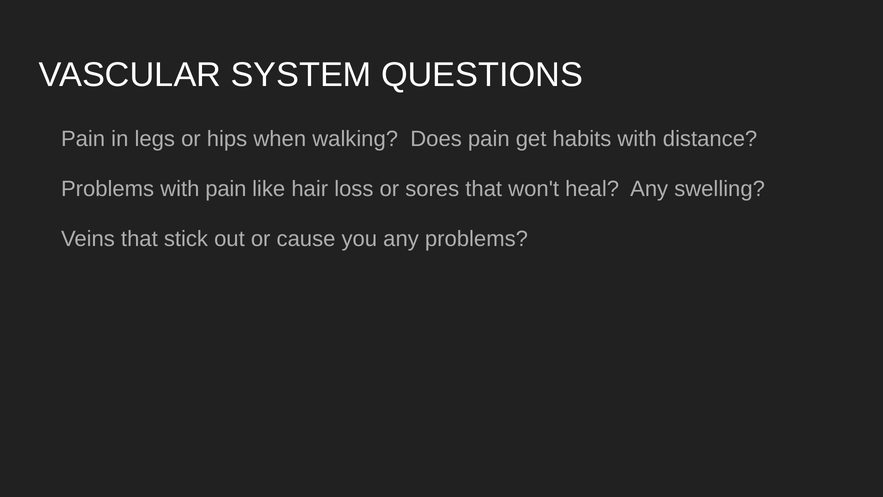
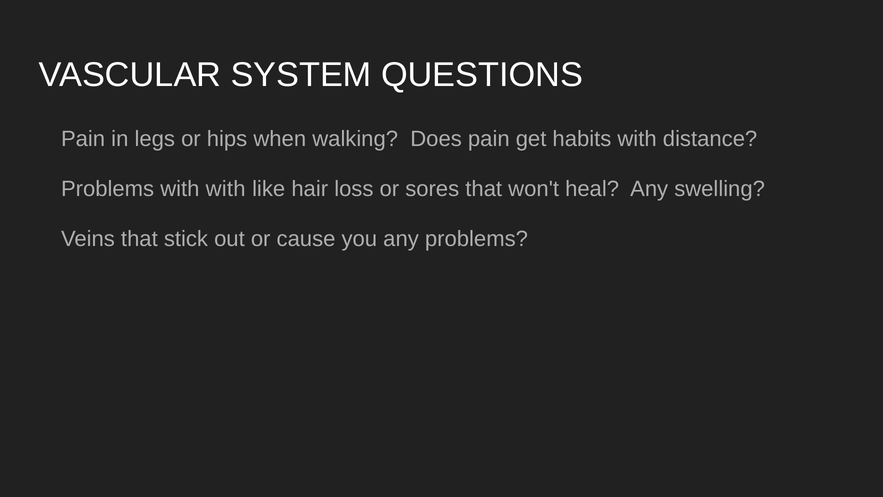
with pain: pain -> with
